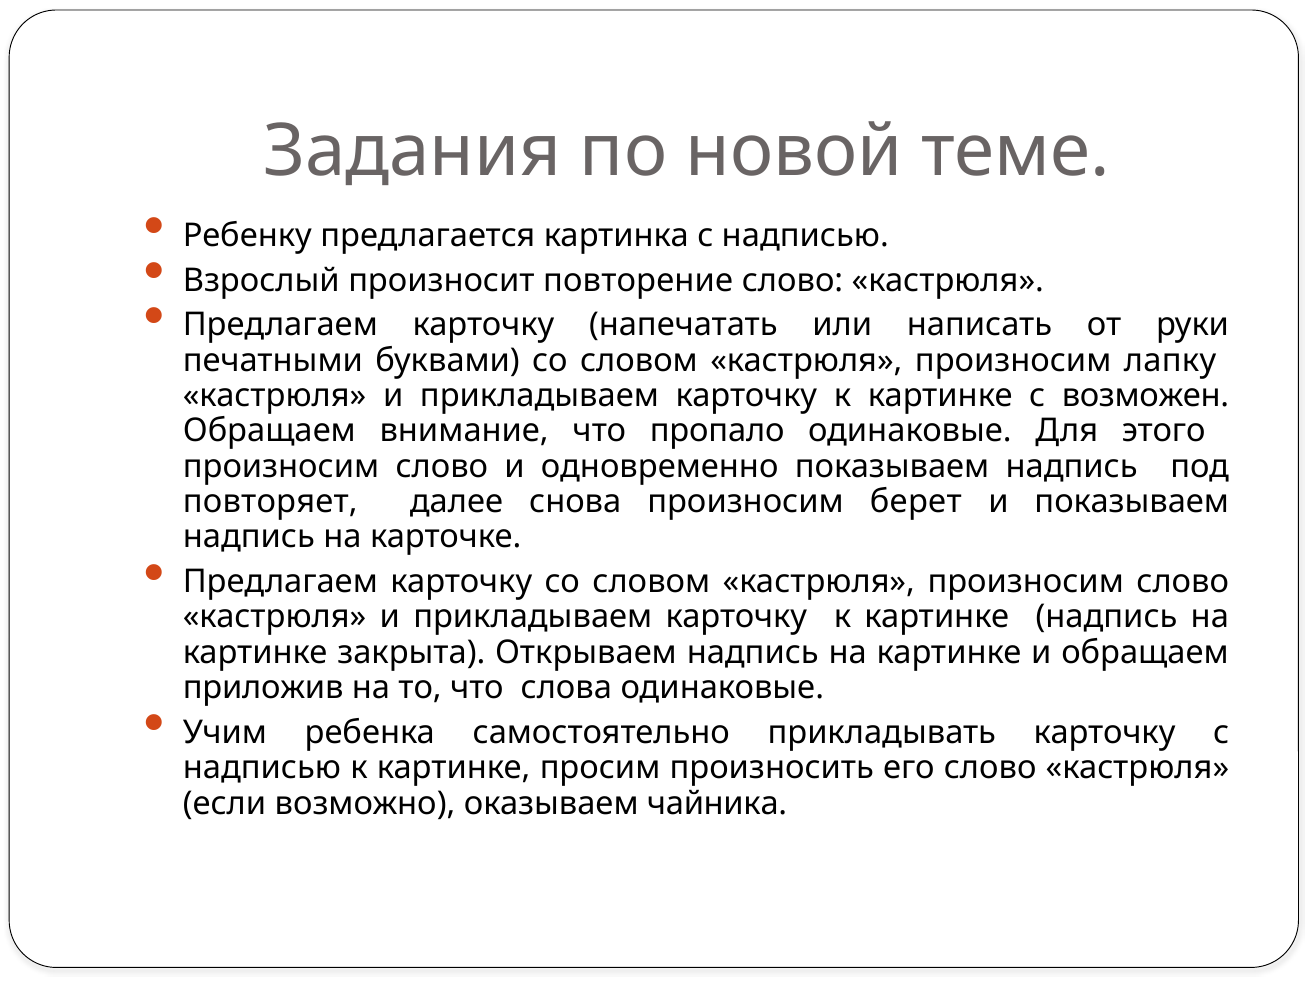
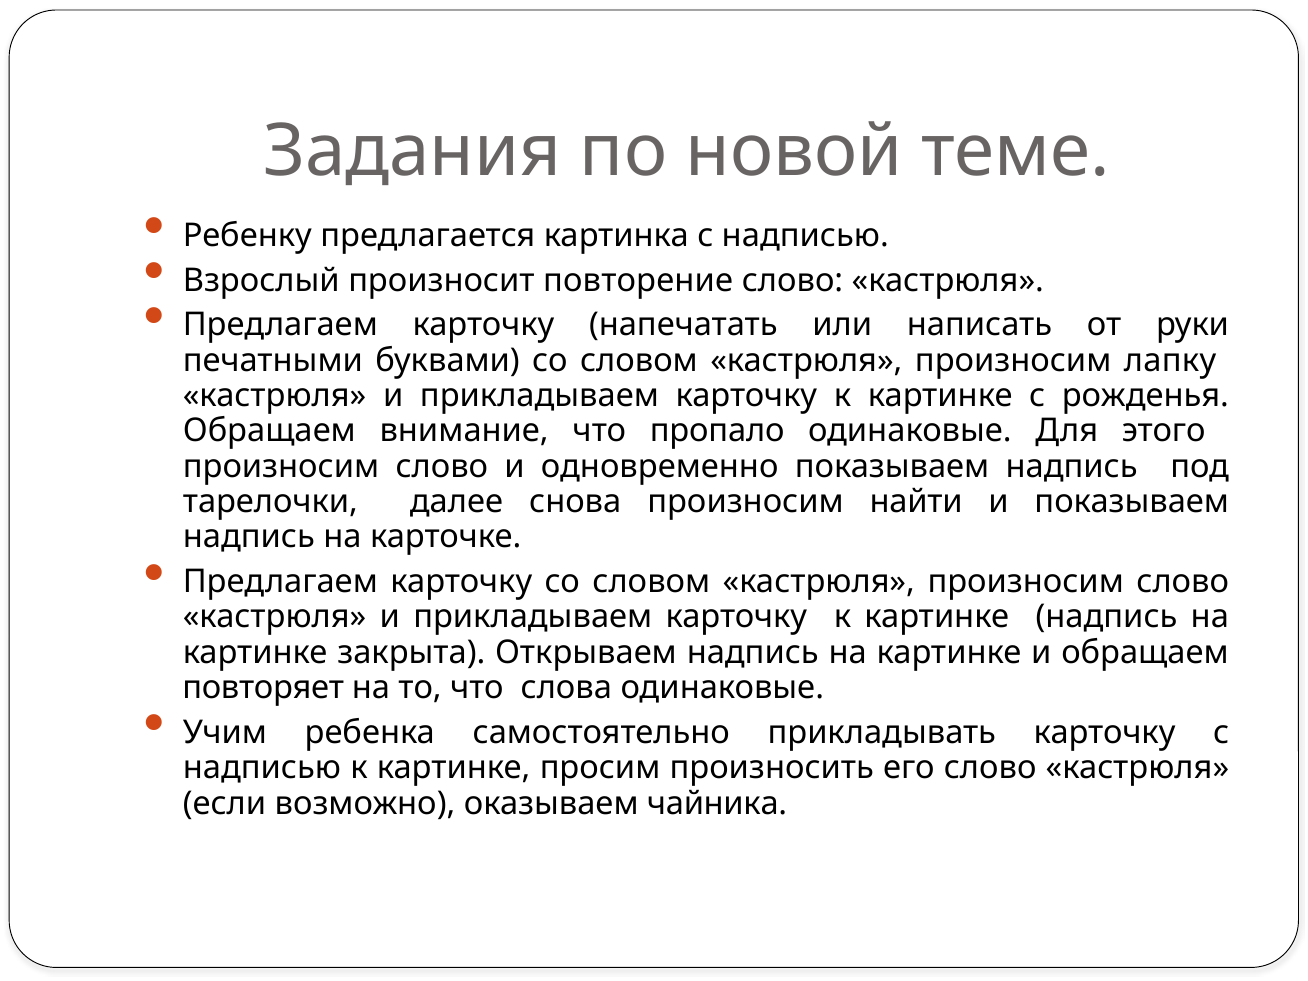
возможен: возможен -> рожденья
повторяет: повторяет -> тарелочки
берет: берет -> найти
приложив: приложив -> повторяет
